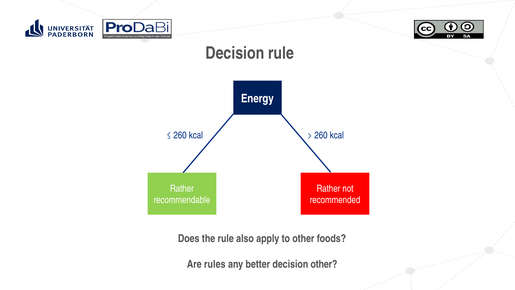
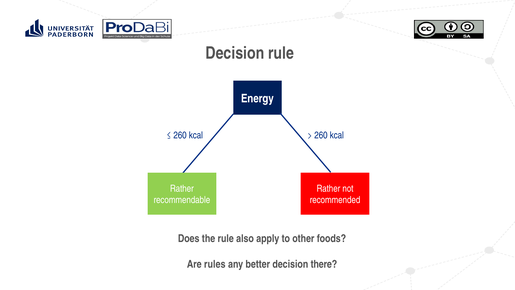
decision other: other -> there
